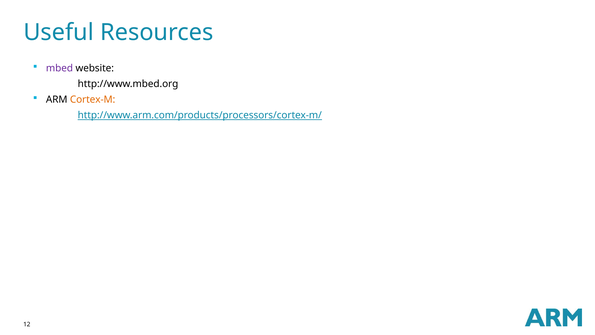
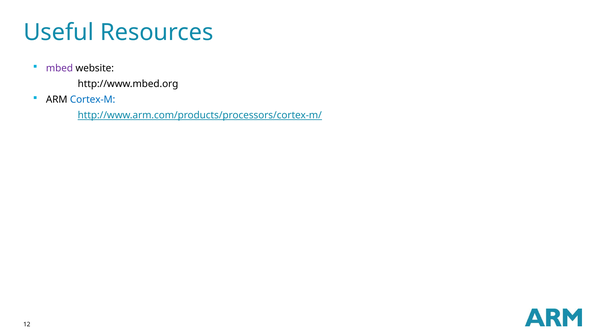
Cortex-M colour: orange -> blue
